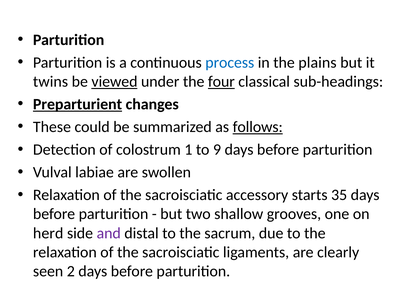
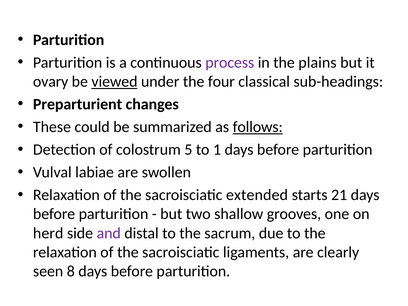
process colour: blue -> purple
twins: twins -> ovary
four underline: present -> none
Preparturient underline: present -> none
1: 1 -> 5
9: 9 -> 1
accessory: accessory -> extended
35: 35 -> 21
2: 2 -> 8
